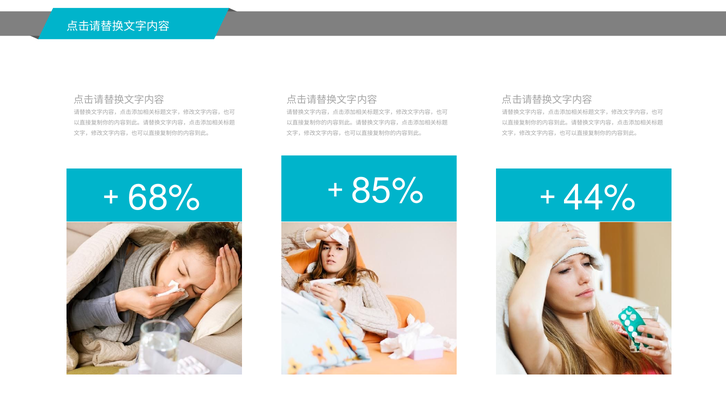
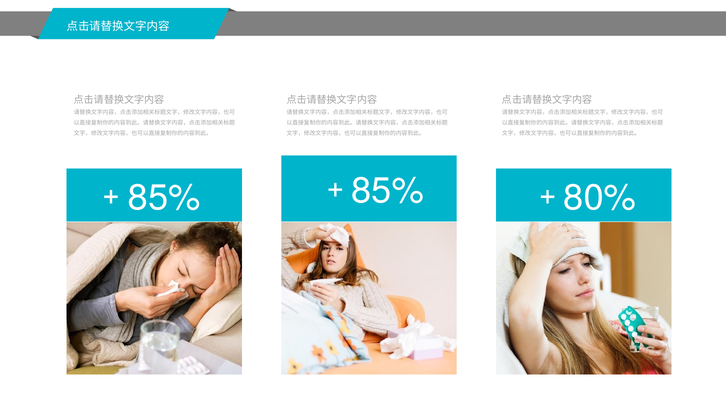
68% at (164, 198): 68% -> 85%
44%: 44% -> 80%
